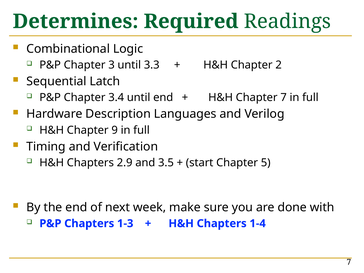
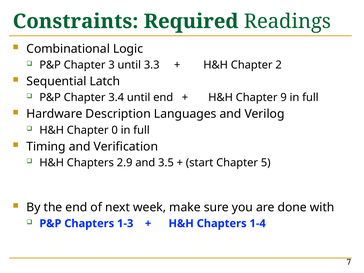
Determines: Determines -> Constraints
Chapter 7: 7 -> 9
9: 9 -> 0
